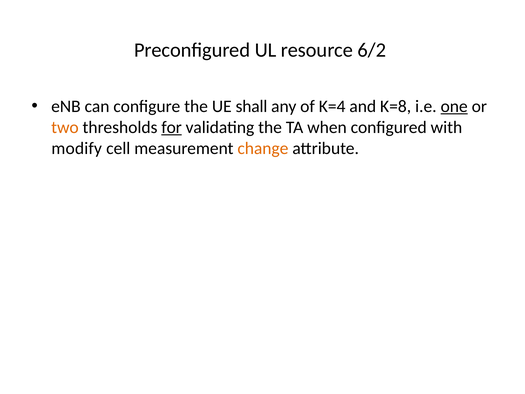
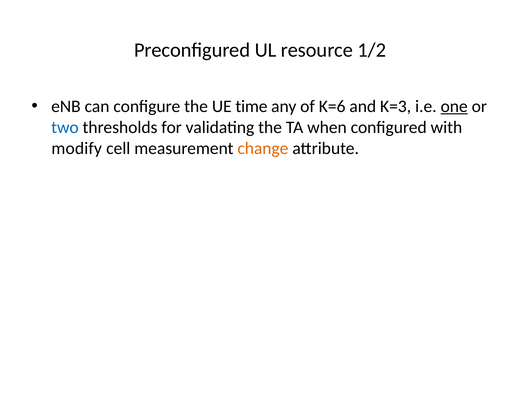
6/2: 6/2 -> 1/2
shall: shall -> time
K=4: K=4 -> K=6
K=8: K=8 -> K=3
two colour: orange -> blue
for underline: present -> none
